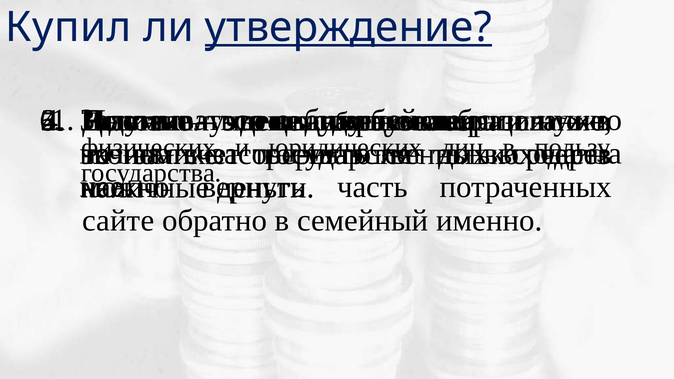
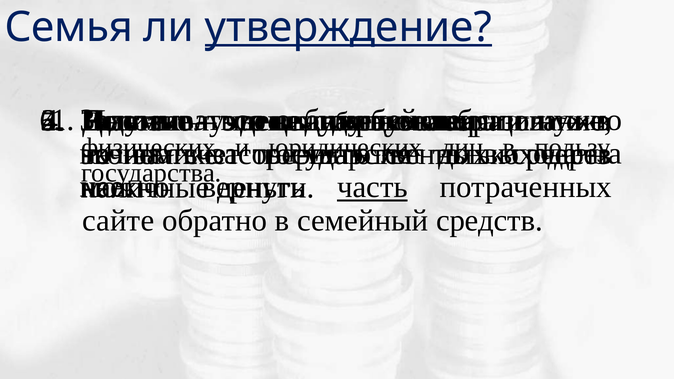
Купил: Купил -> Семья
часть underline: none -> present
семейный именно: именно -> средств
